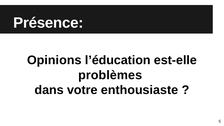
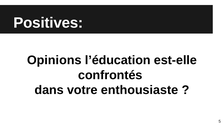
Présence: Présence -> Positives
problèmes: problèmes -> confrontés
